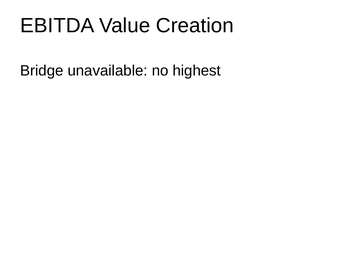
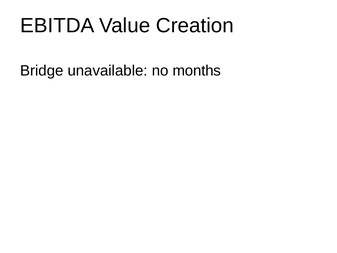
highest: highest -> months
